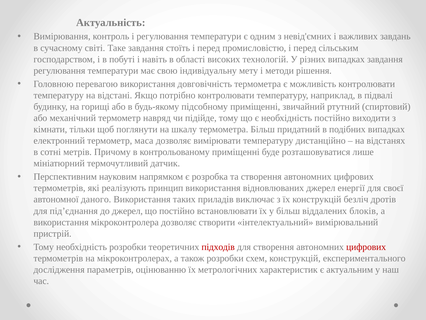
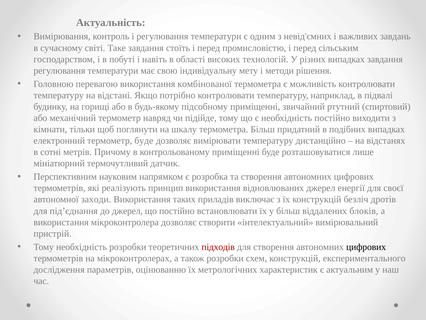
довговічність: довговічність -> комбінованої
термометр маса: маса -> буде
даного: даного -> заходи
цифрових at (366, 247) colour: red -> black
